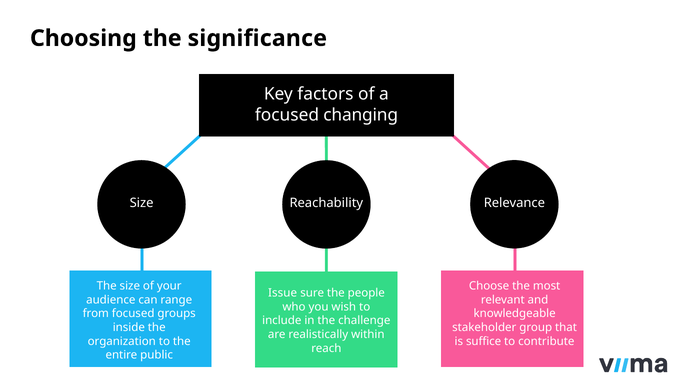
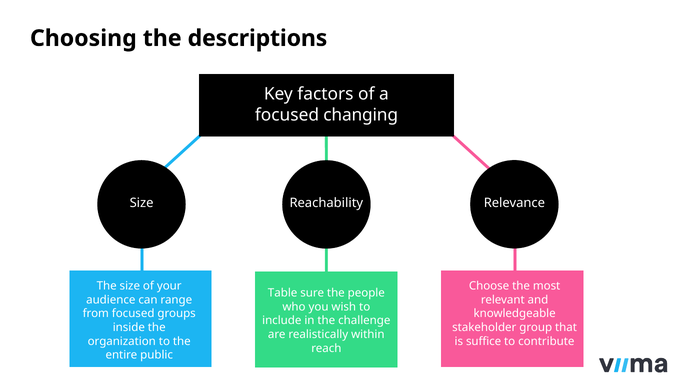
significance: significance -> descriptions
Issue: Issue -> Table
